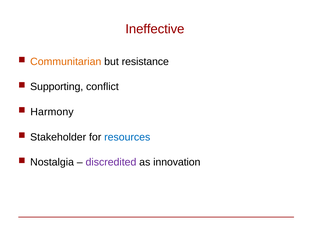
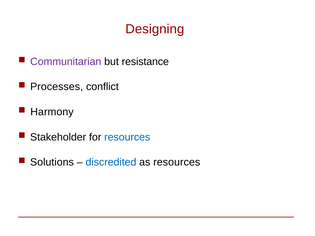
Ineffective: Ineffective -> Designing
Communitarian colour: orange -> purple
Supporting: Supporting -> Processes
Nostalgia: Nostalgia -> Solutions
discredited colour: purple -> blue
as innovation: innovation -> resources
